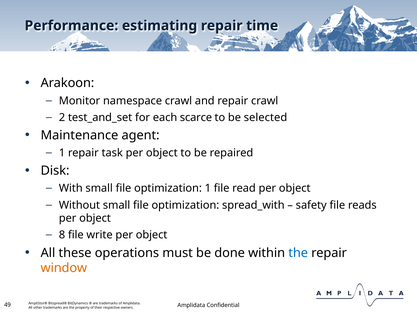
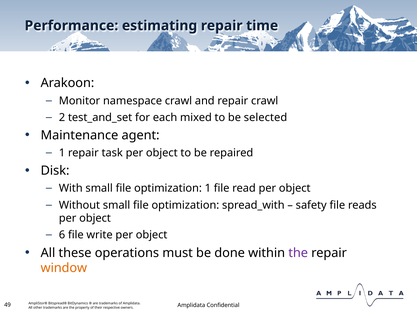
scarce: scarce -> mixed
8: 8 -> 6
the at (298, 253) colour: blue -> purple
